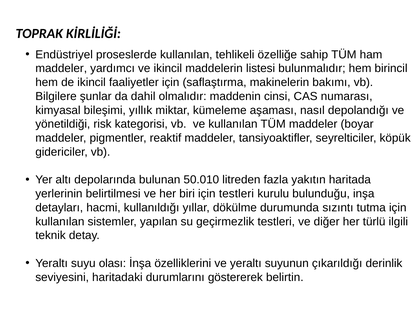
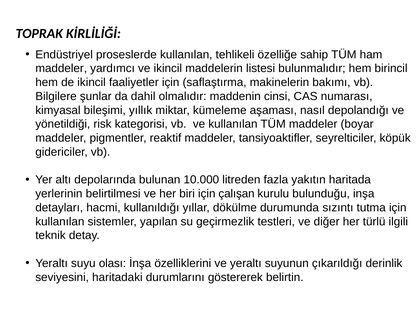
50.010: 50.010 -> 10.000
için testleri: testleri -> çalışan
